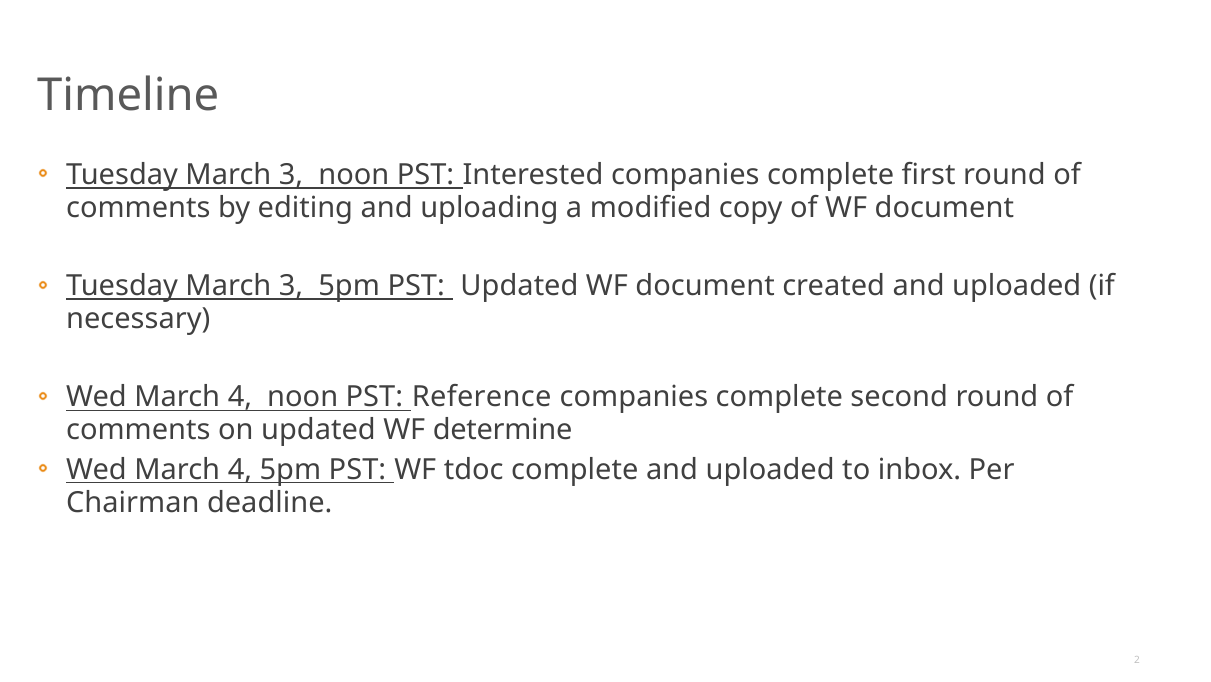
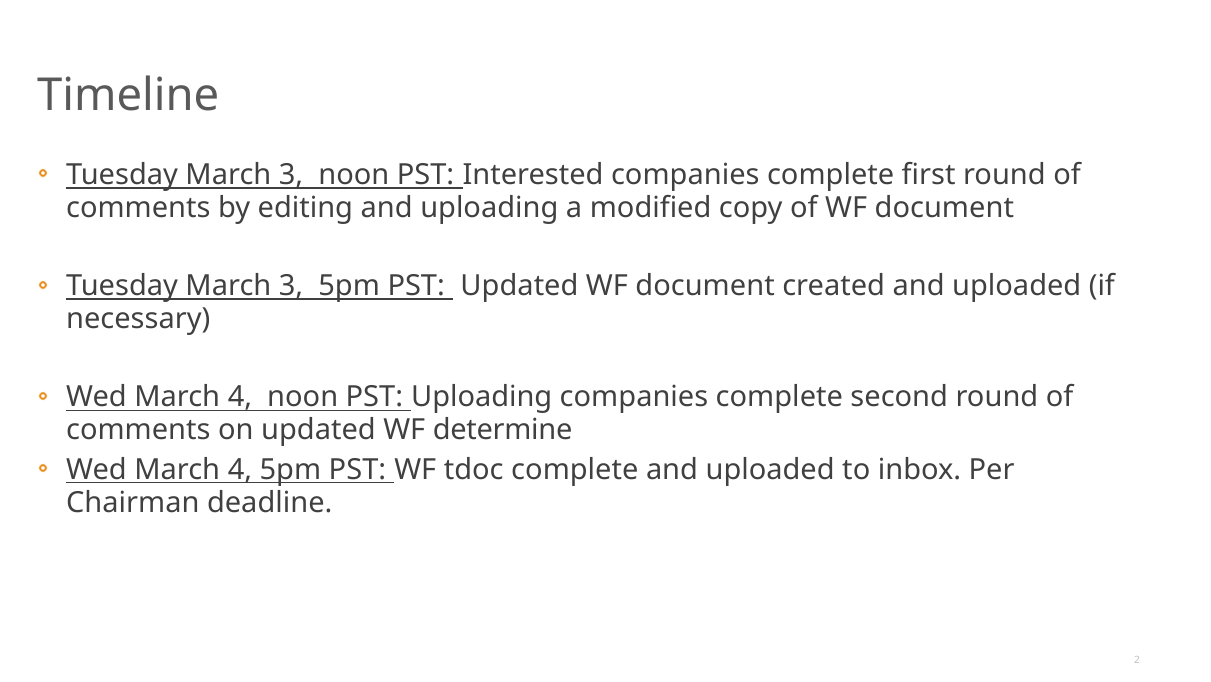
PST Reference: Reference -> Uploading
